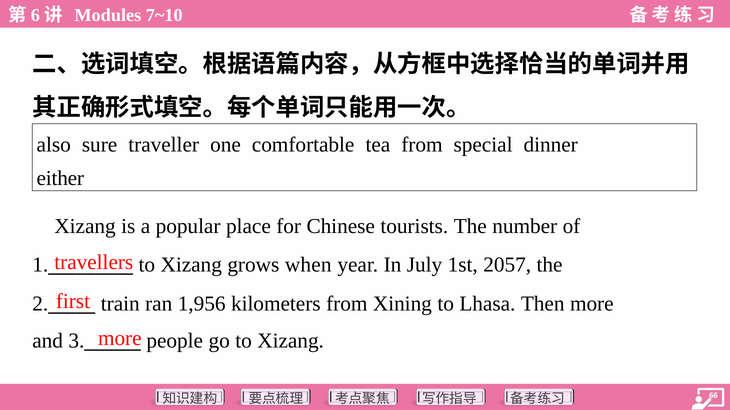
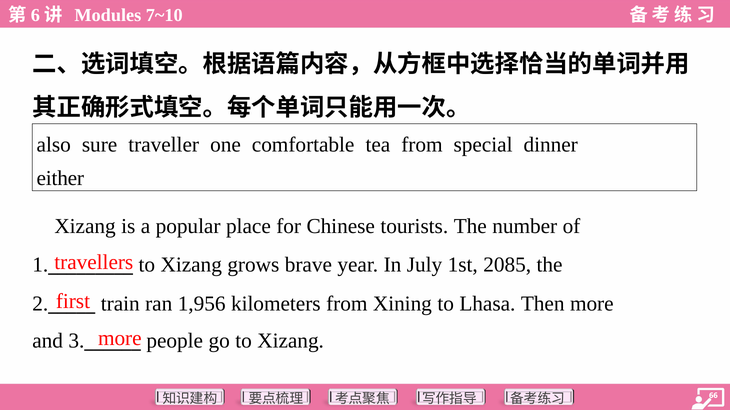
when: when -> brave
2057: 2057 -> 2085
